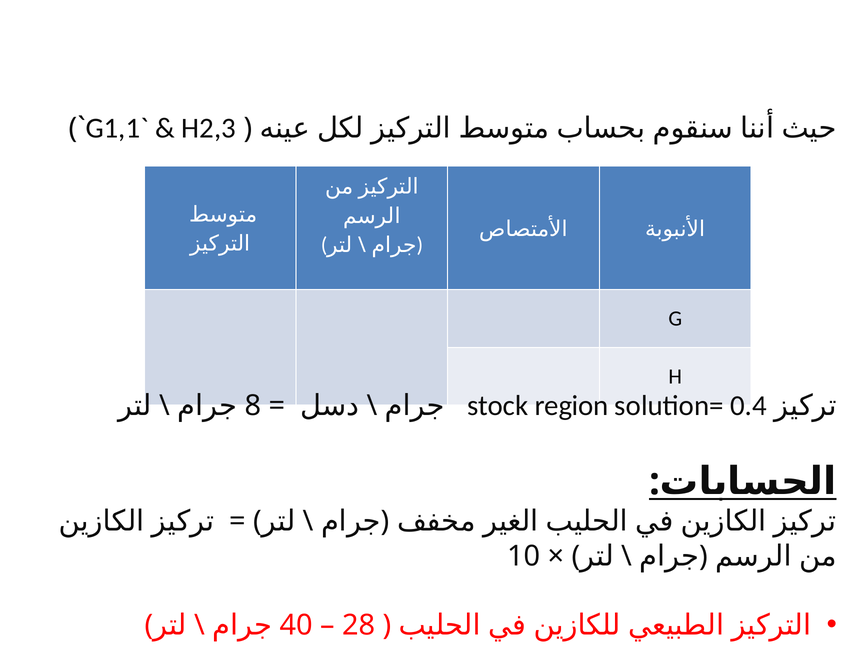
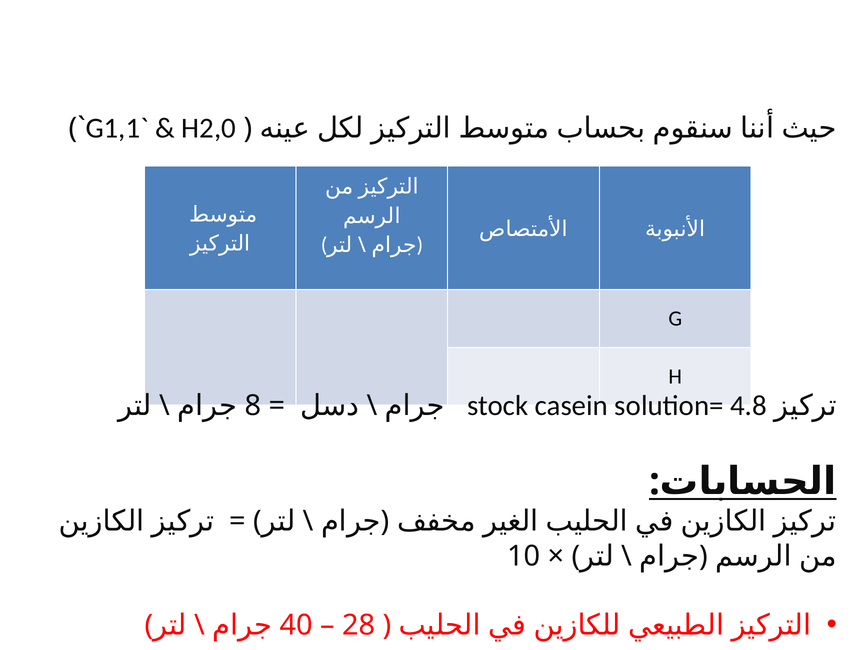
H2,3: H2,3 -> H2,0
region: region -> casein
0.4: 0.4 -> 4.8
